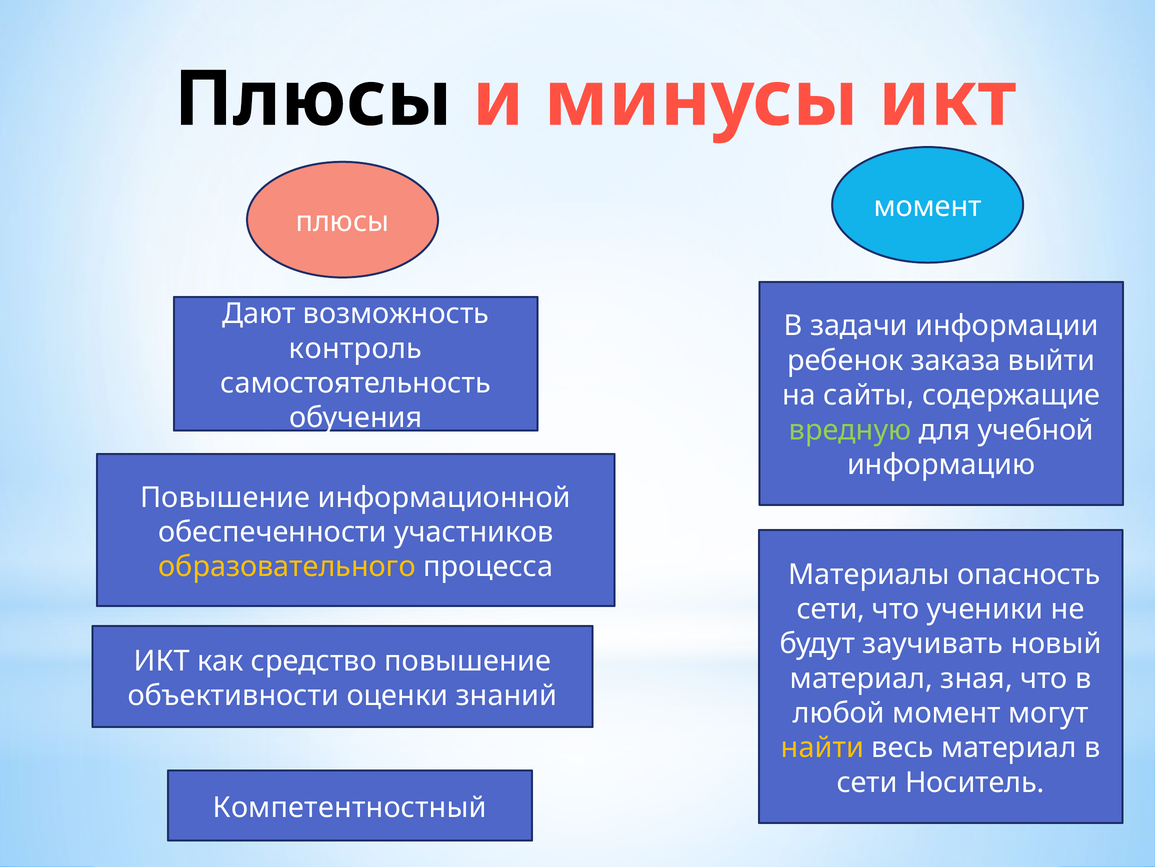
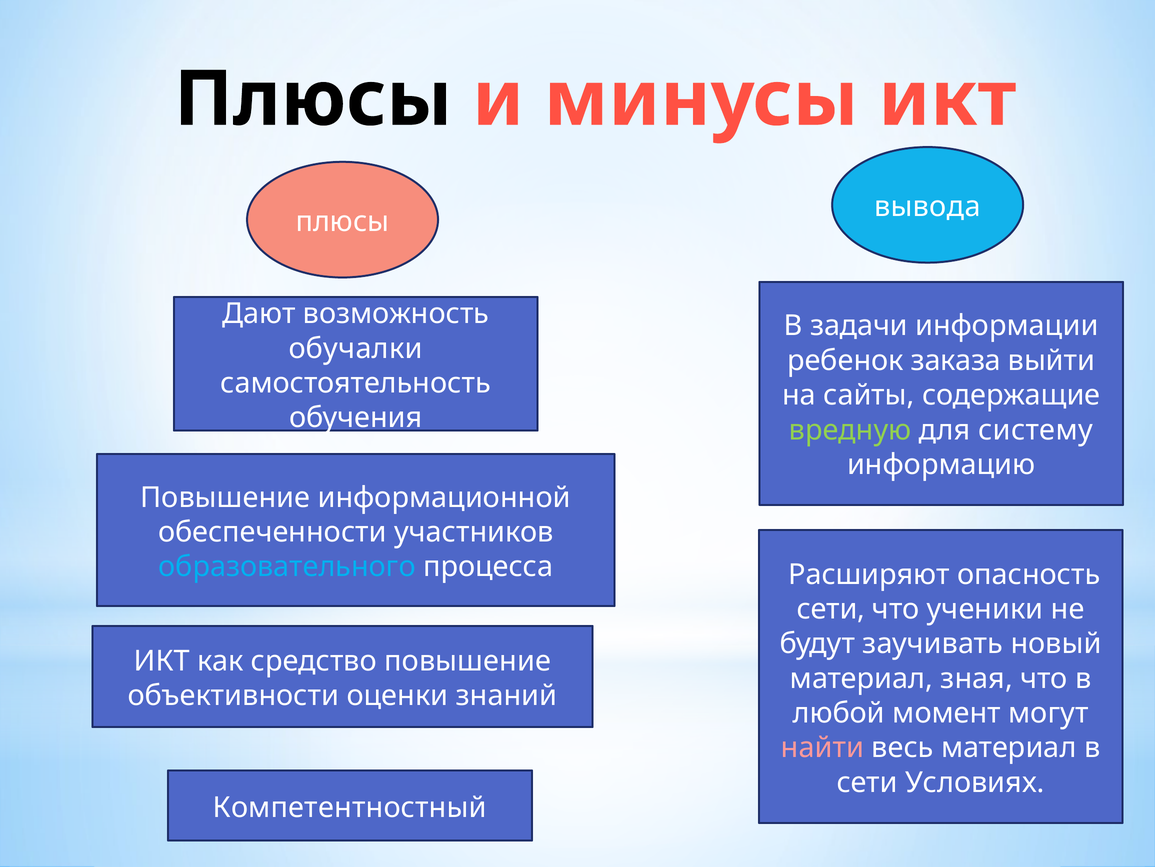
момент at (928, 207): момент -> вывода
контроль: контроль -> обучалки
учебной: учебной -> систему
образовательного colour: yellow -> light blue
Материалы: Материалы -> Расширяют
найти colour: yellow -> pink
Носитель: Носитель -> Условиях
